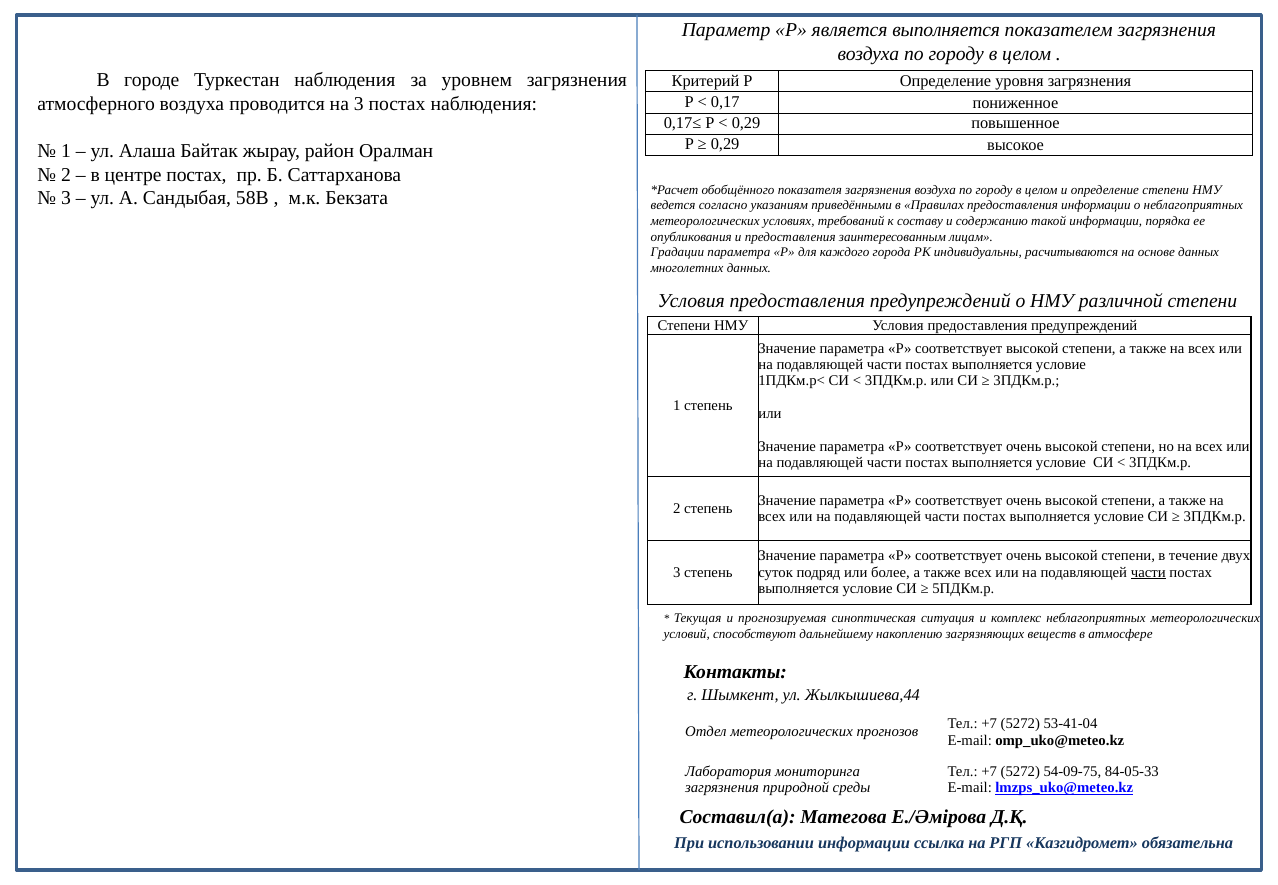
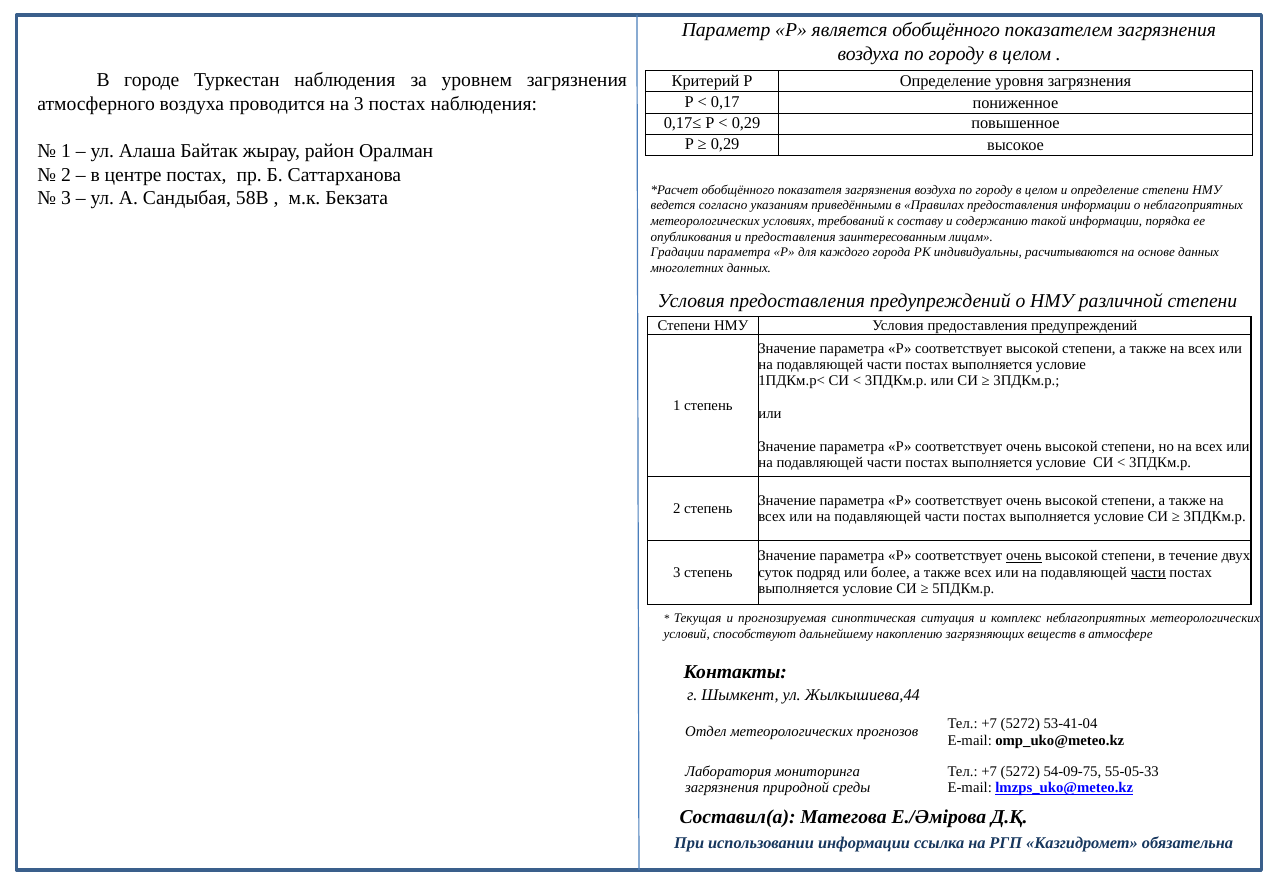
является выполняется: выполняется -> обобщённого
очень at (1024, 556) underline: none -> present
84-05-33: 84-05-33 -> 55-05-33
